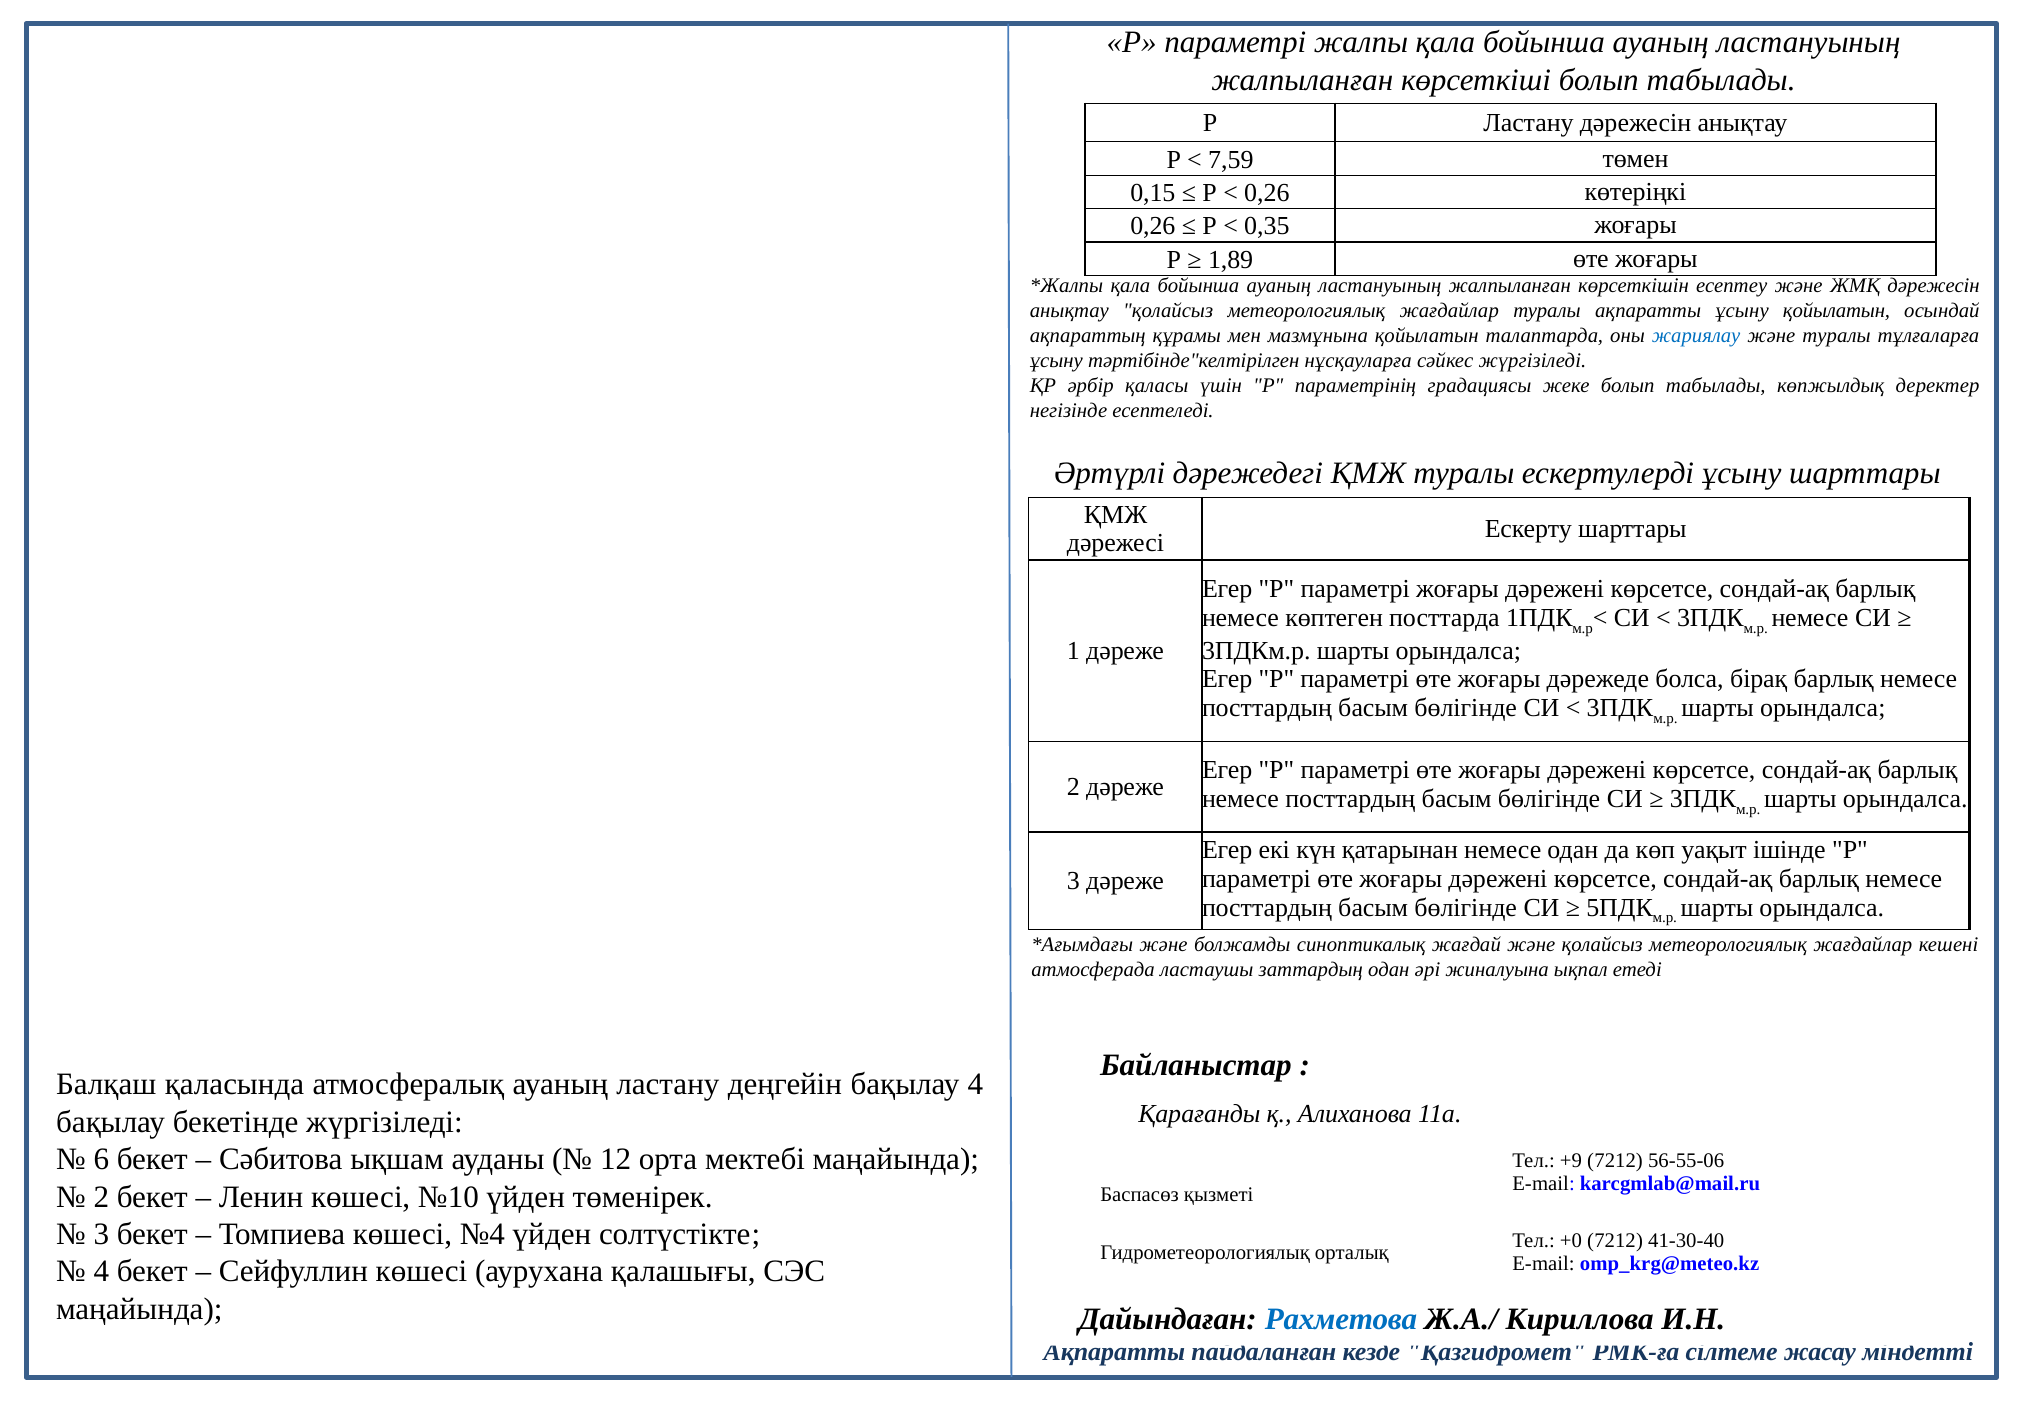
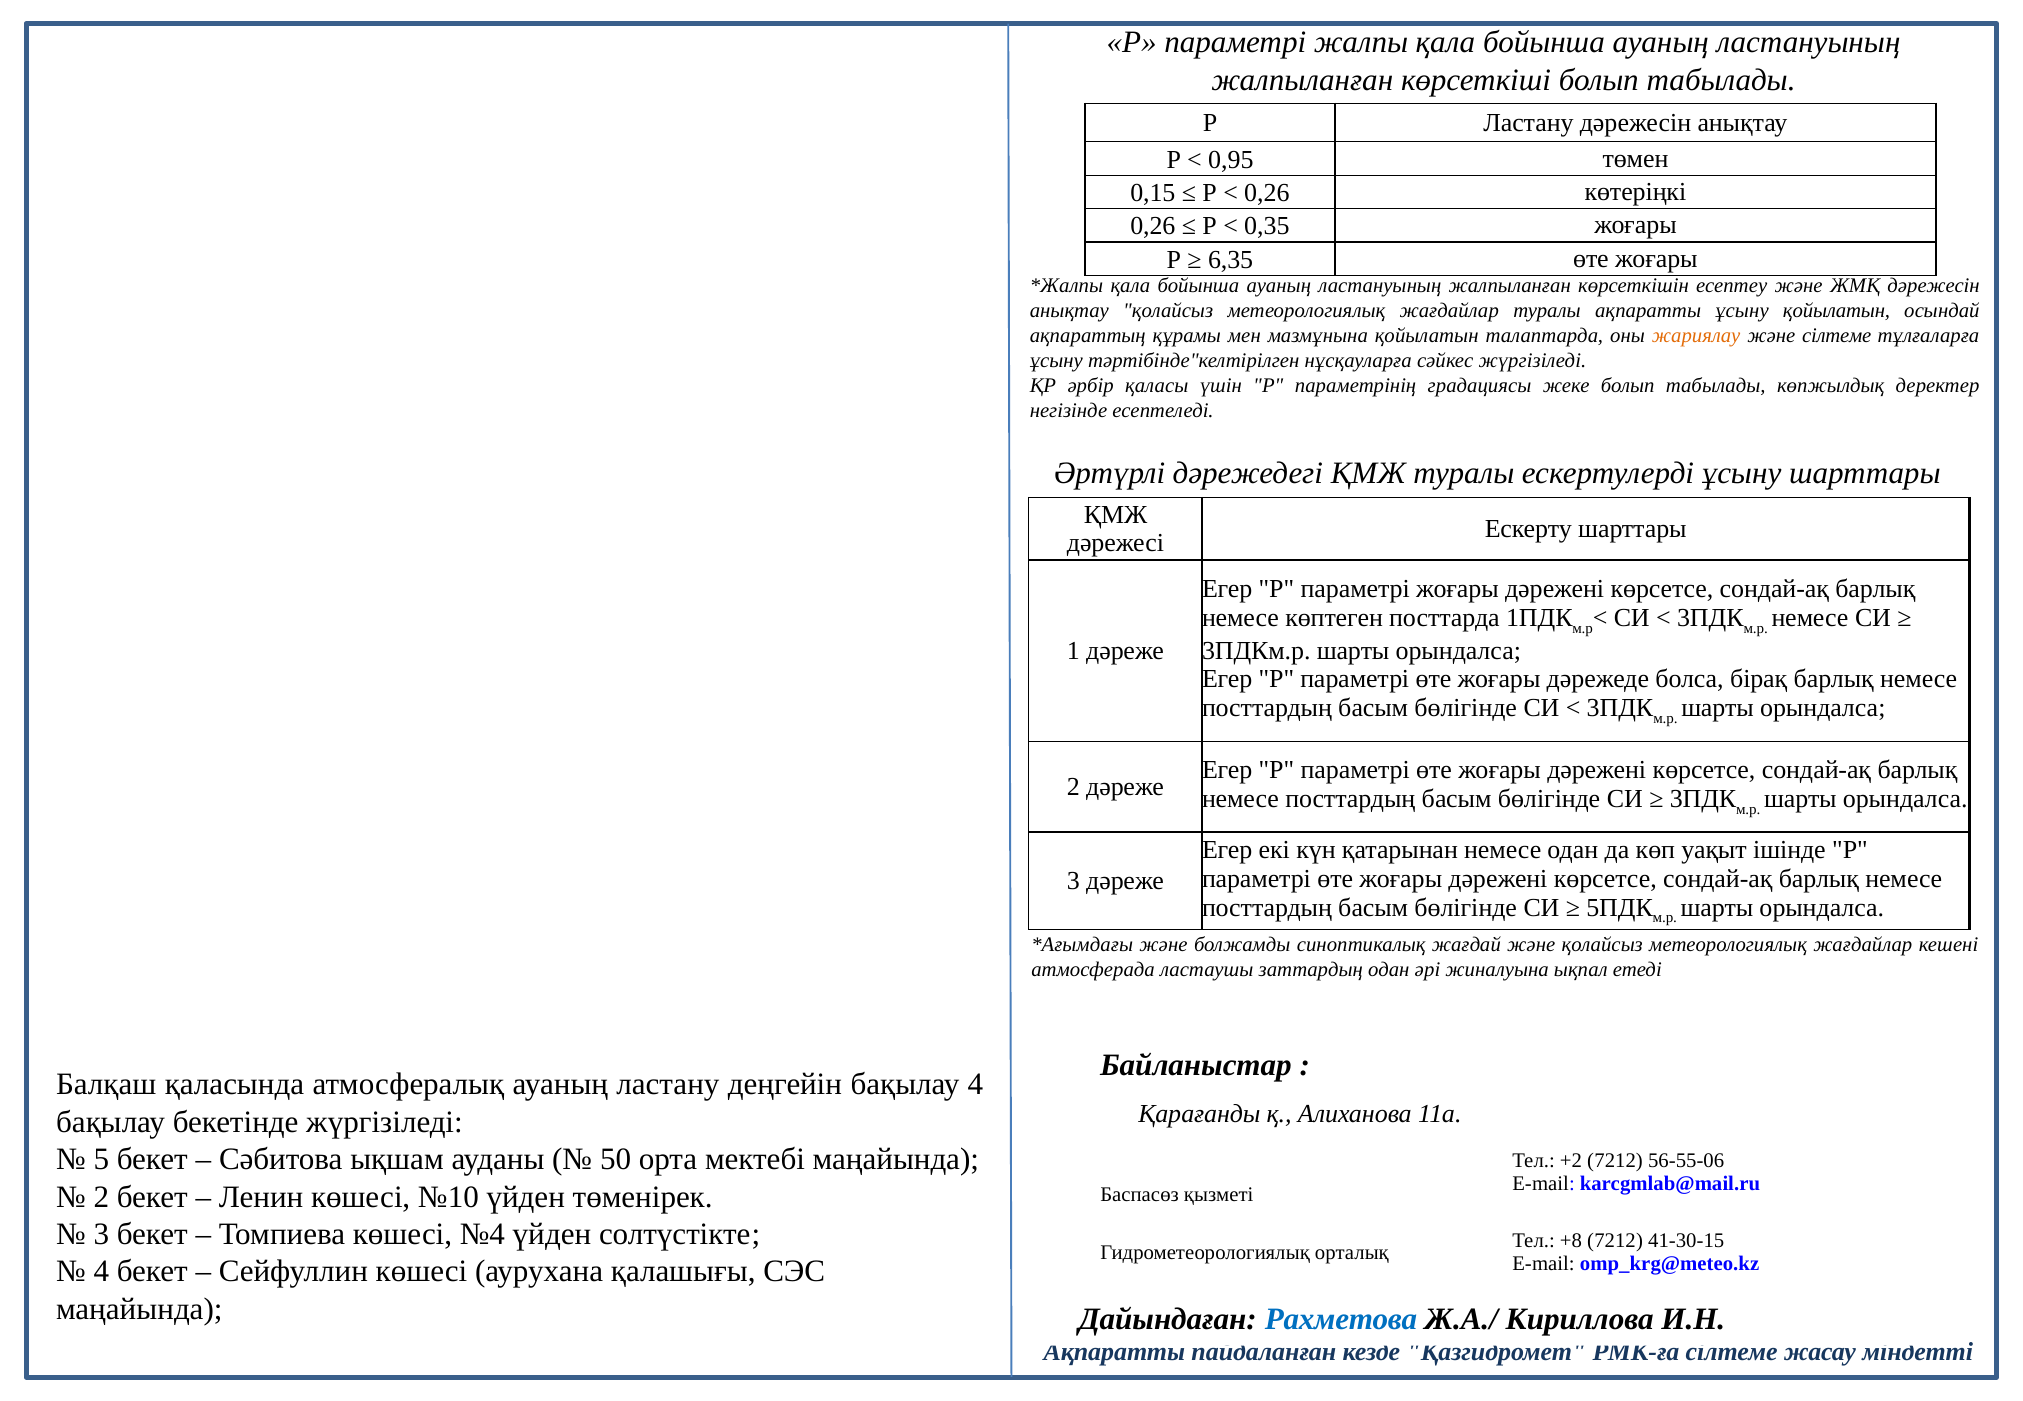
7,59: 7,59 -> 0,95
1,89: 1,89 -> 6,35
жариялау colour: blue -> orange
және туралы: туралы -> сілтеме
6: 6 -> 5
12: 12 -> 50
+9: +9 -> +2
+0: +0 -> +8
41-30-40: 41-30-40 -> 41-30-15
